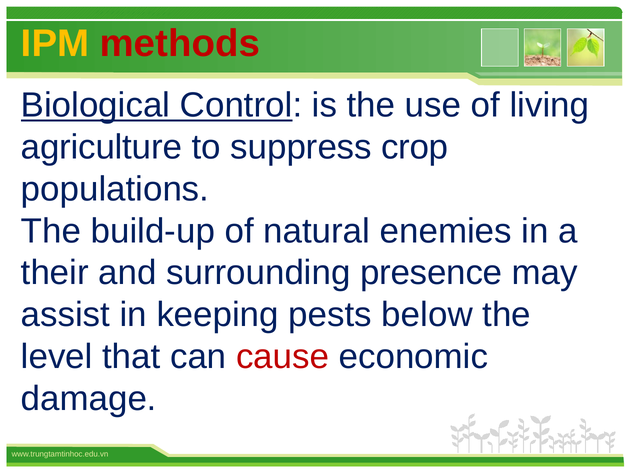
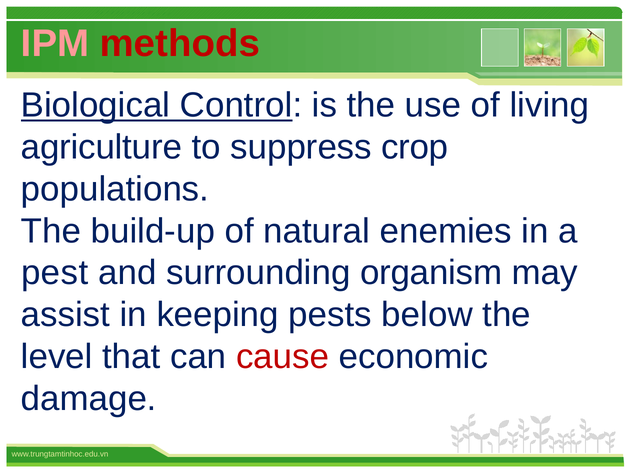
IPM colour: yellow -> pink
their: their -> pest
presence: presence -> organism
